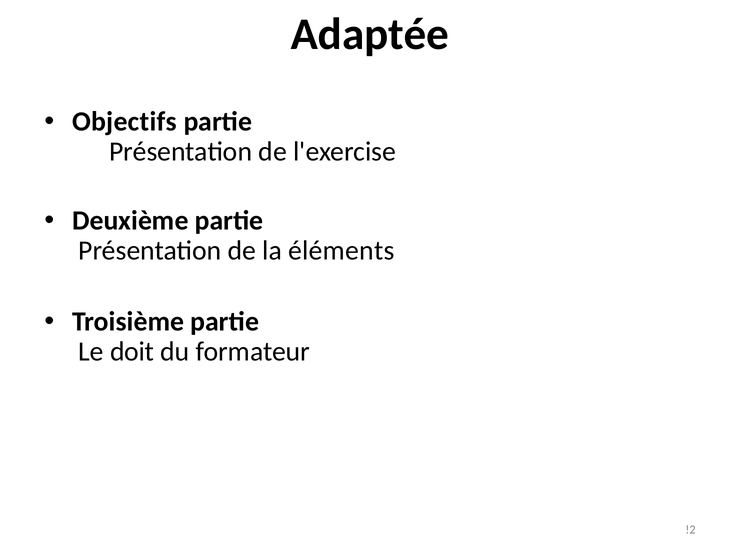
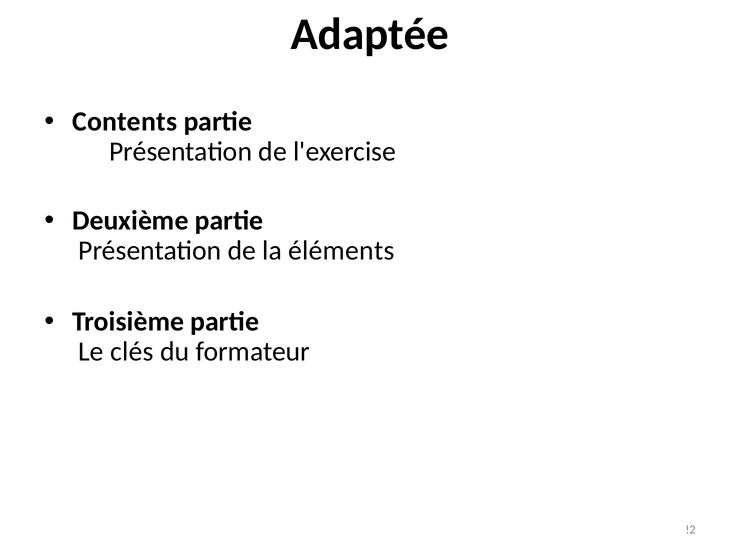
Objectifs: Objectifs -> Contents
doit: doit -> clés
